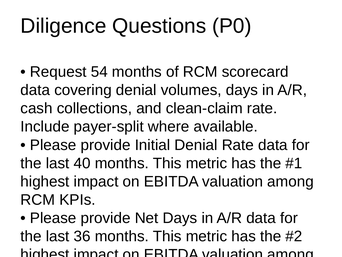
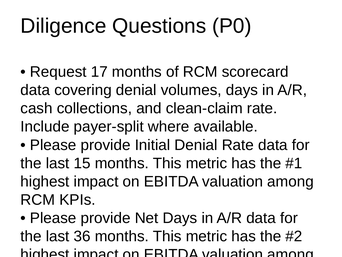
54: 54 -> 17
40: 40 -> 15
